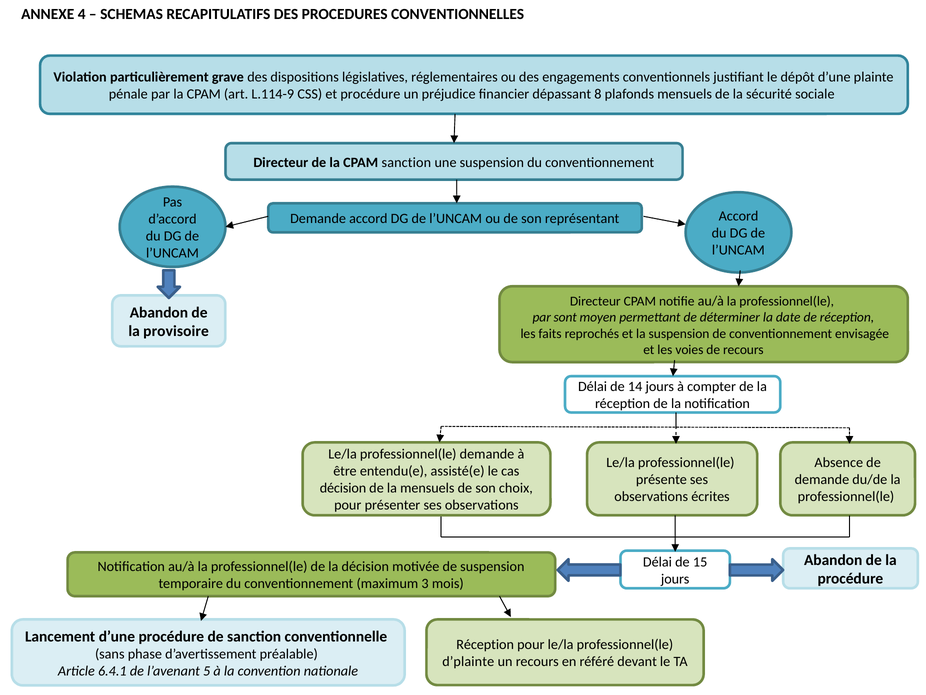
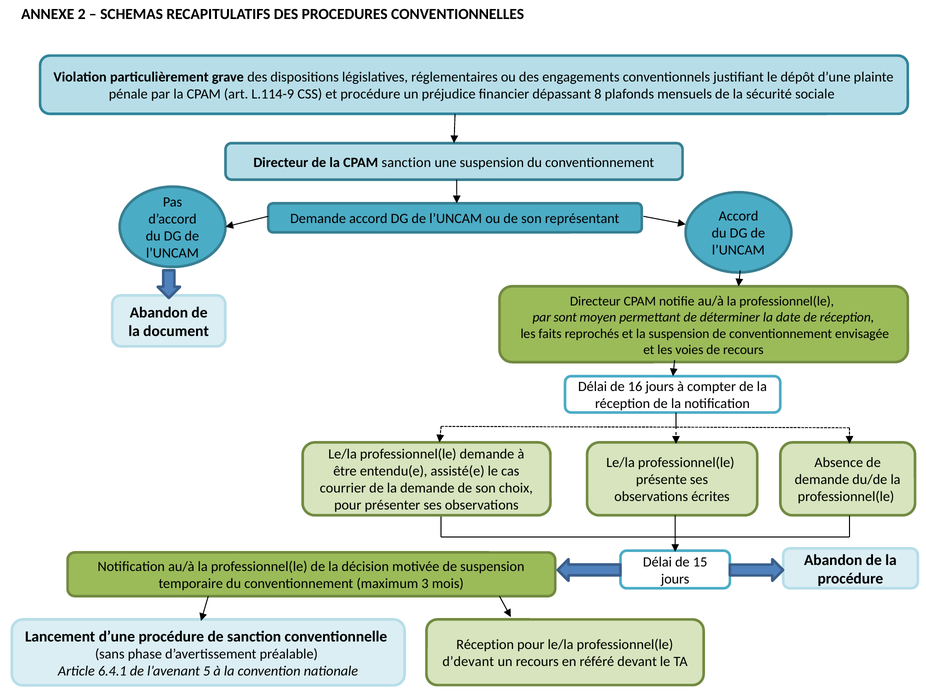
4: 4 -> 2
provisoire: provisoire -> document
14: 14 -> 16
décision at (343, 488): décision -> courrier
la mensuels: mensuels -> demande
d’plainte: d’plainte -> d’devant
